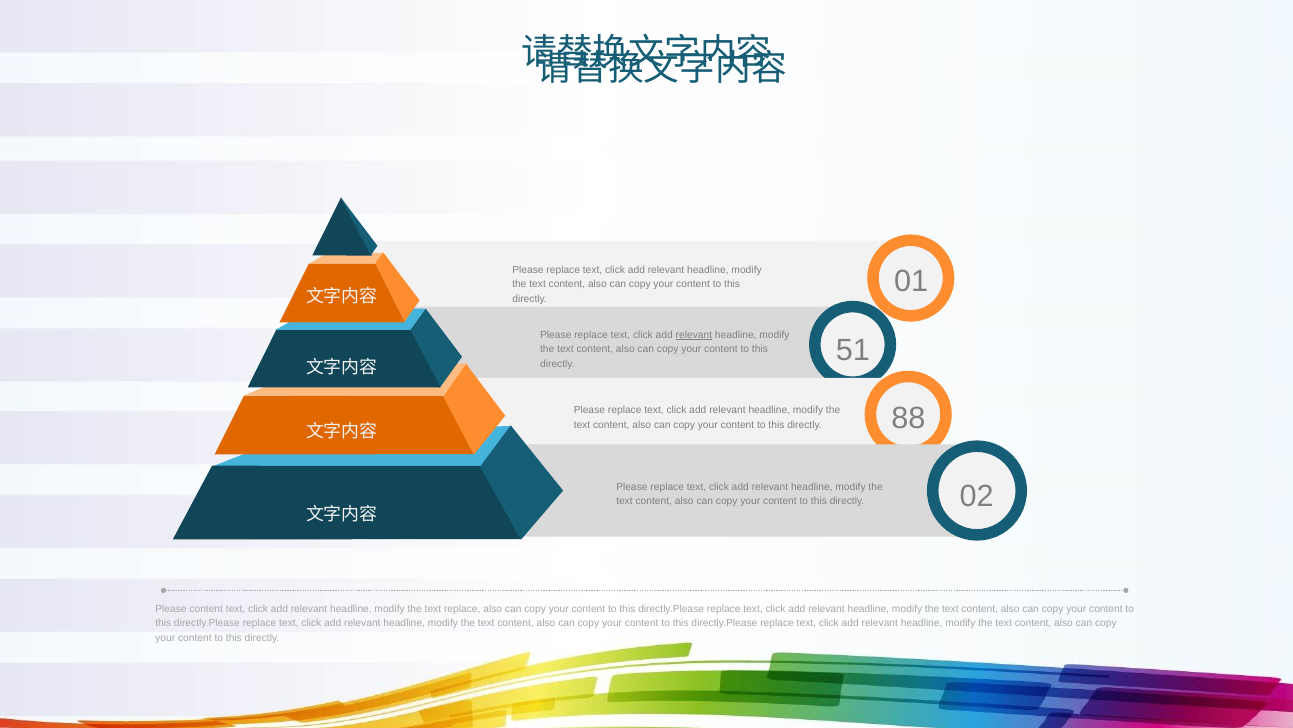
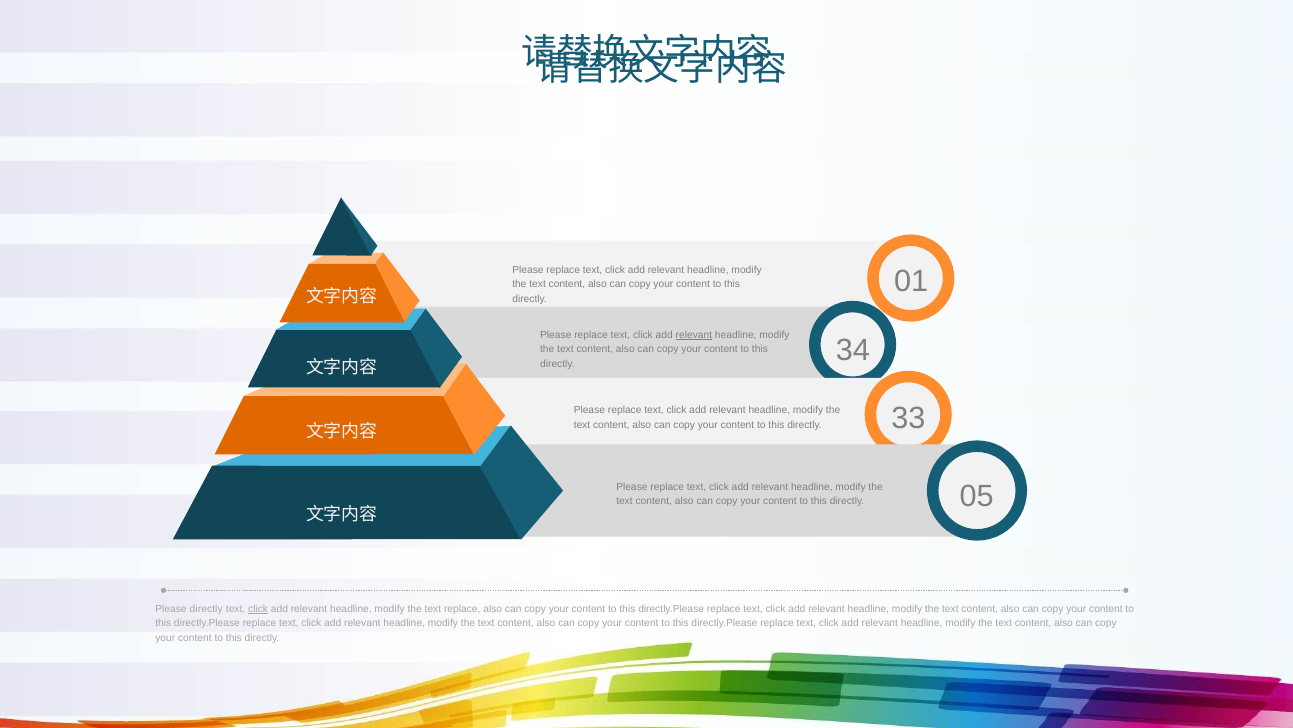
51: 51 -> 34
88: 88 -> 33
02: 02 -> 05
Please content: content -> directly
click at (258, 608) underline: none -> present
